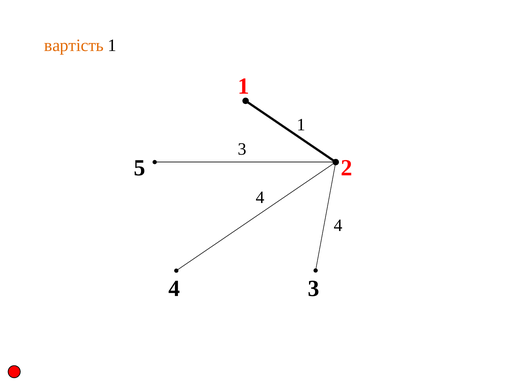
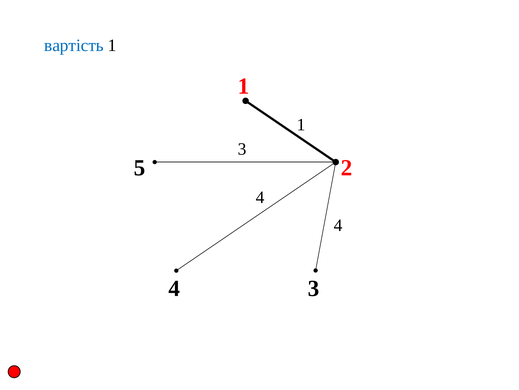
вартість colour: orange -> blue
